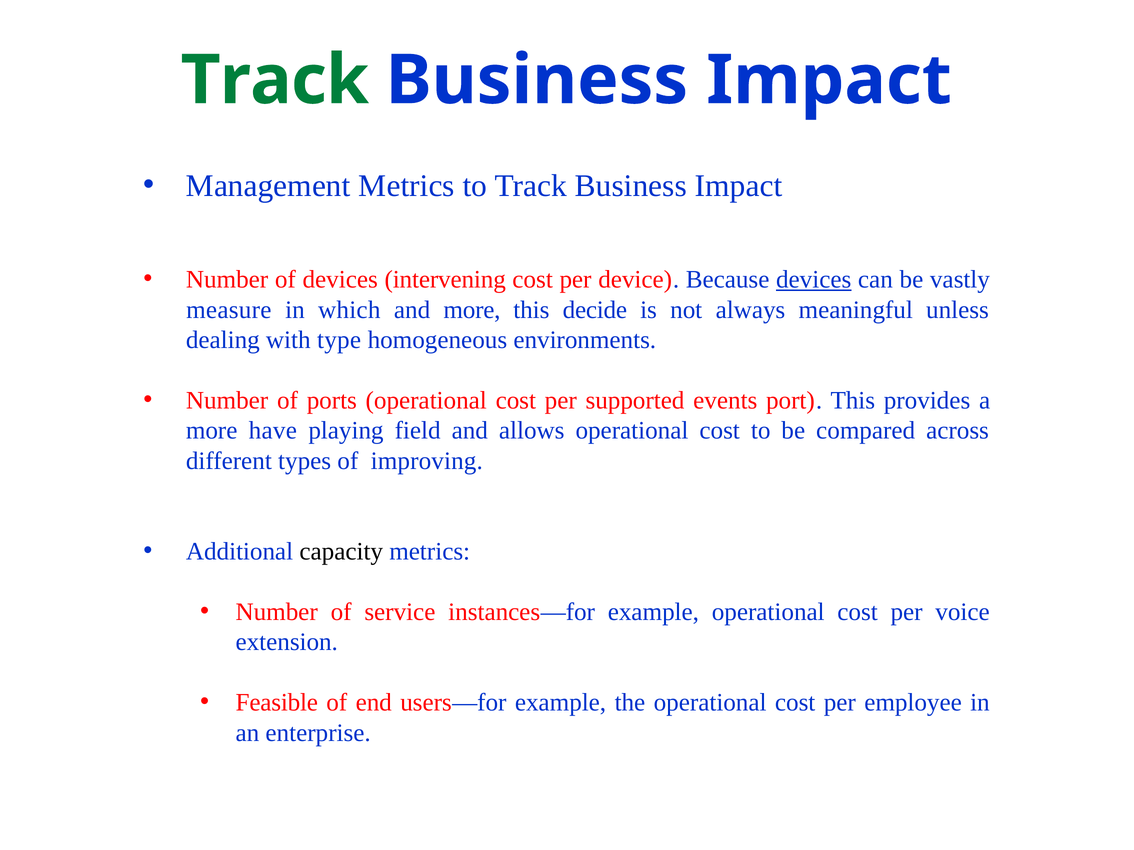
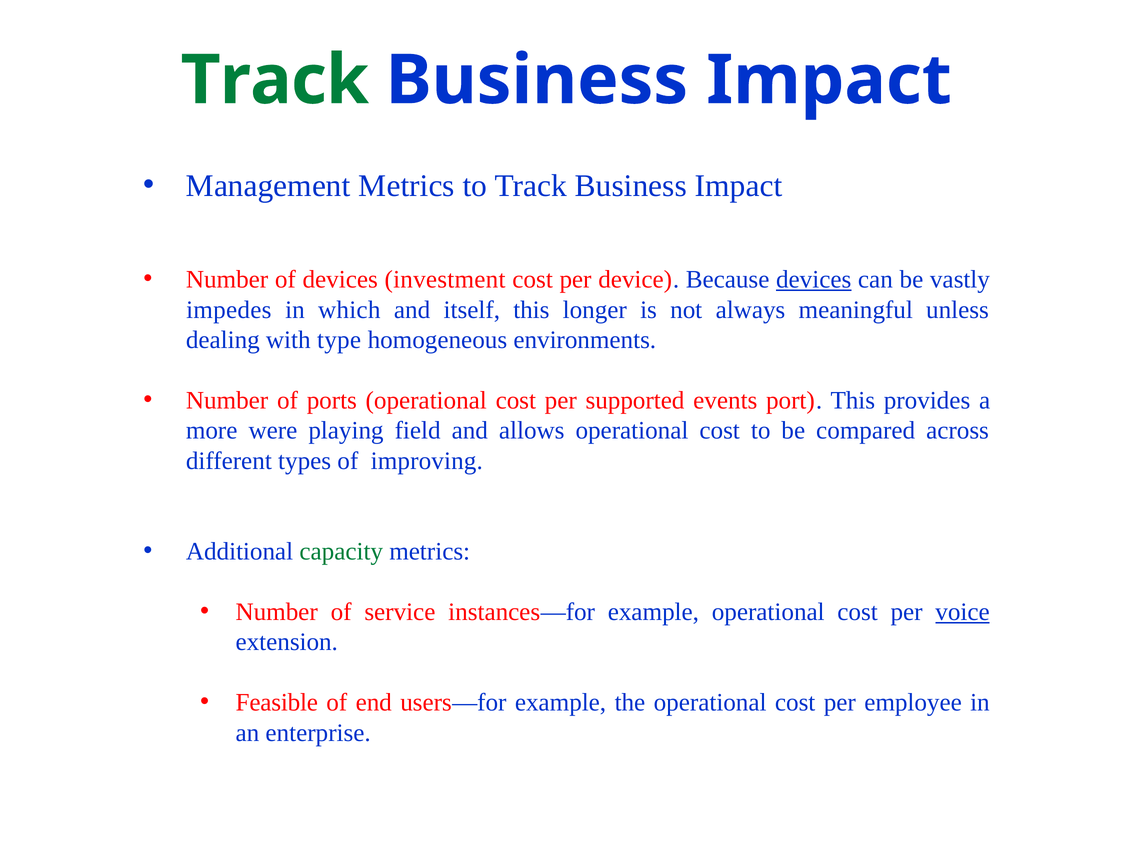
intervening: intervening -> investment
measure: measure -> impedes
and more: more -> itself
decide: decide -> longer
have: have -> were
capacity colour: black -> green
voice underline: none -> present
